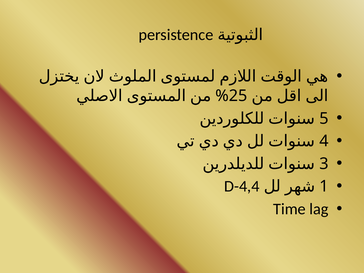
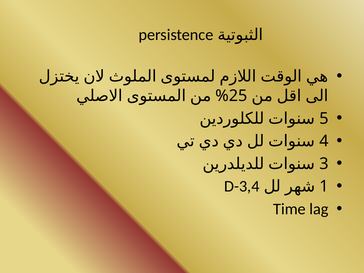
D-4,4: D-4,4 -> D-3,4
